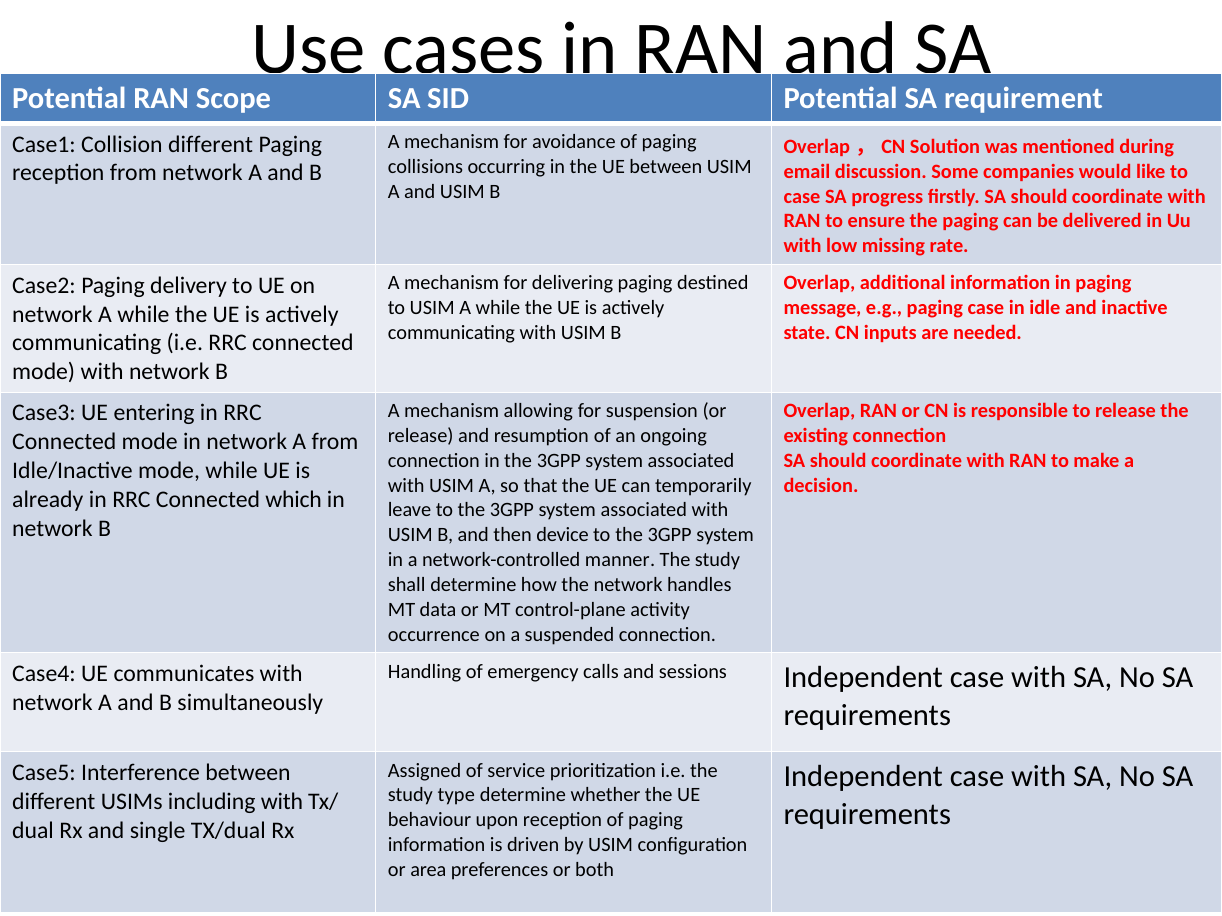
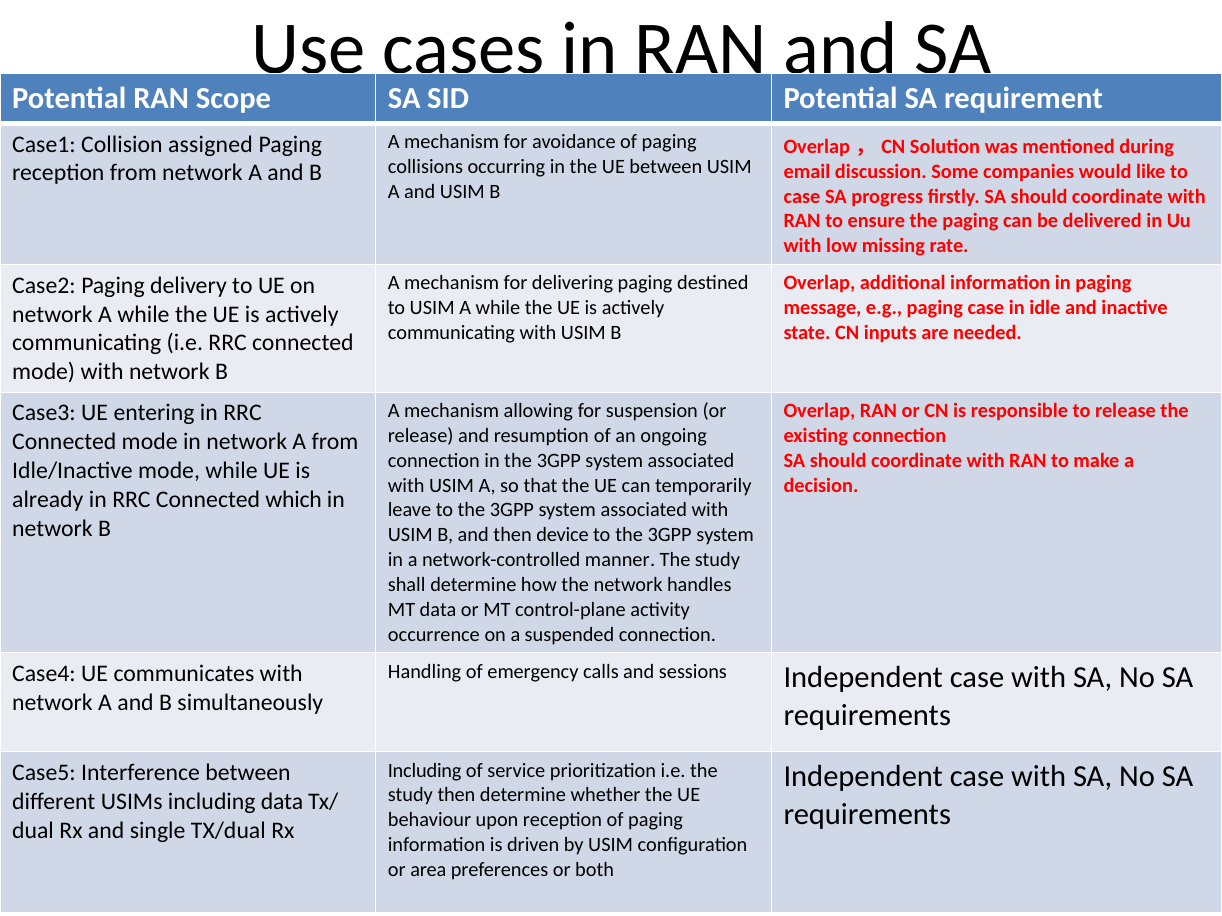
Collision different: different -> assigned
Assigned at (425, 771): Assigned -> Including
study type: type -> then
including with: with -> data
